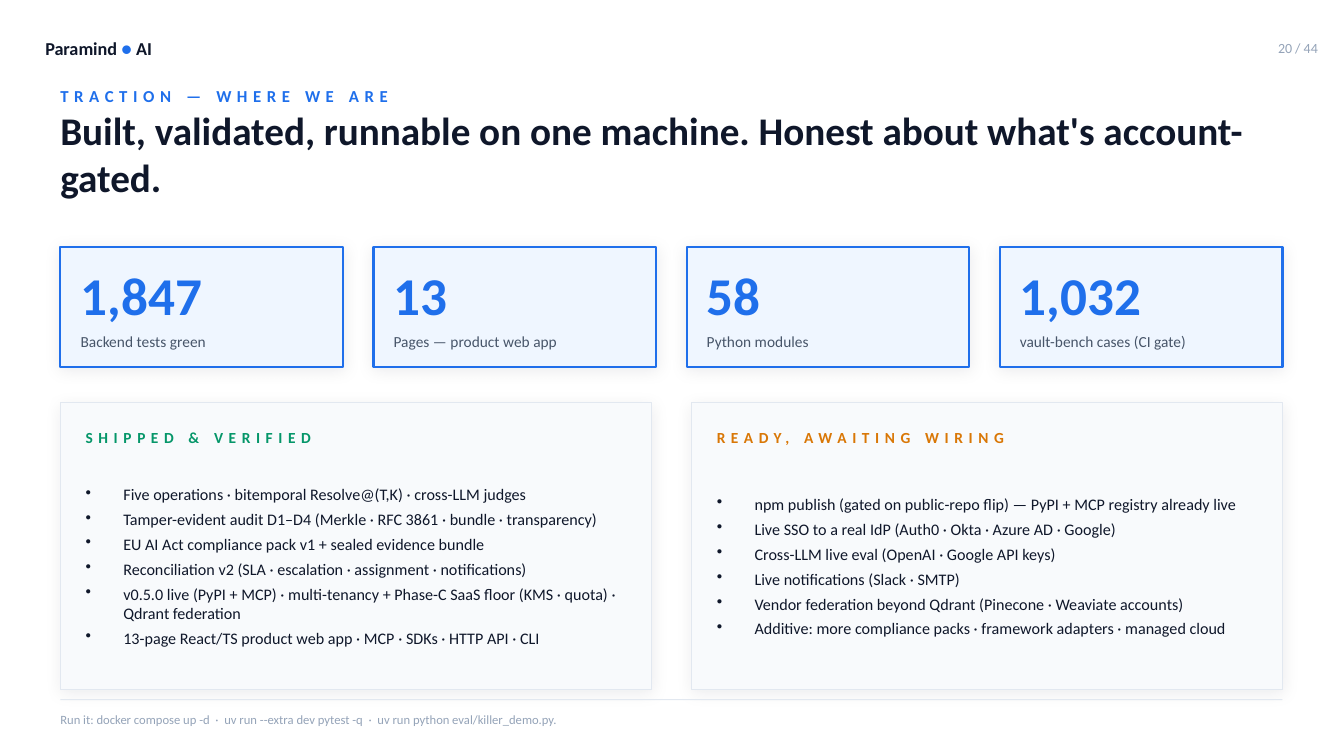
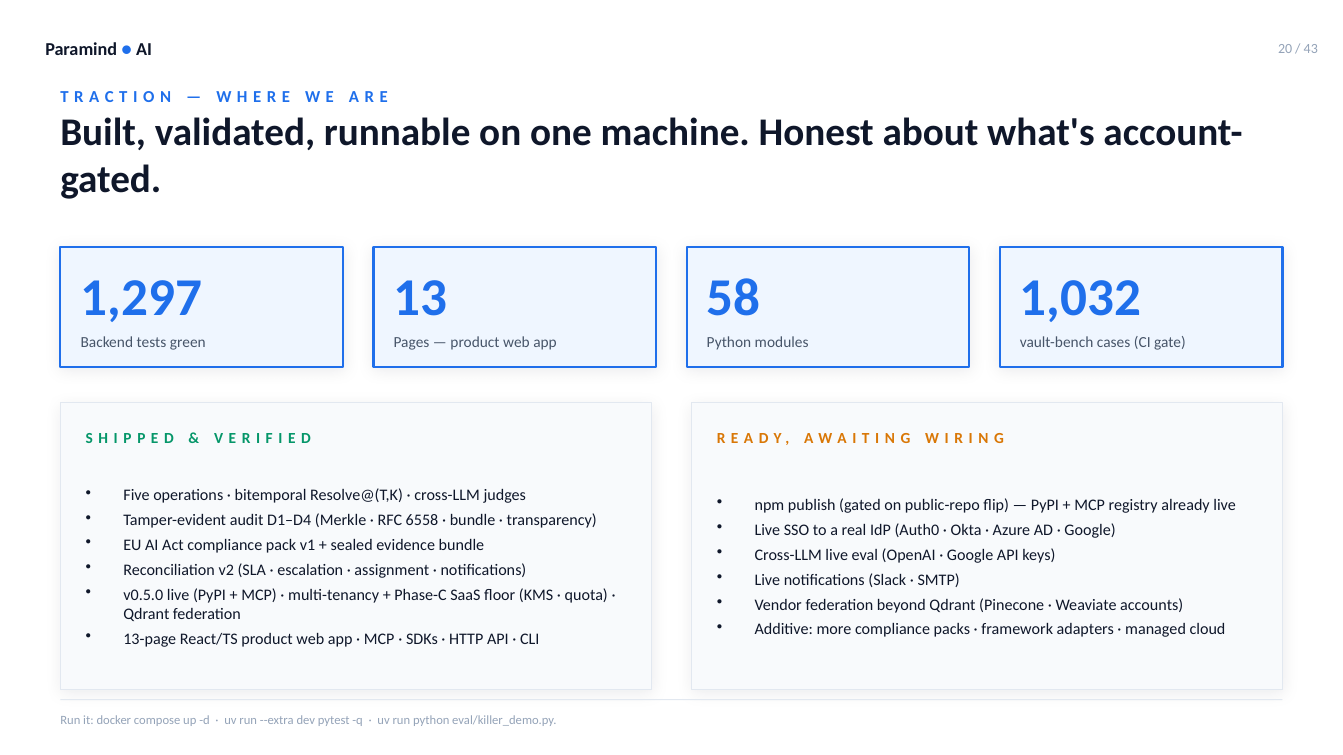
44: 44 -> 43
1,847: 1,847 -> 1,297
3861: 3861 -> 6558
